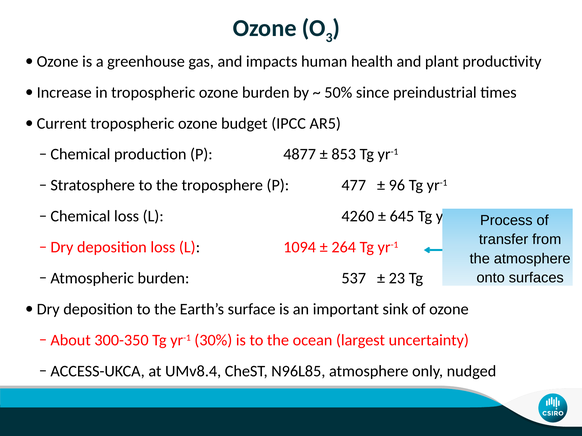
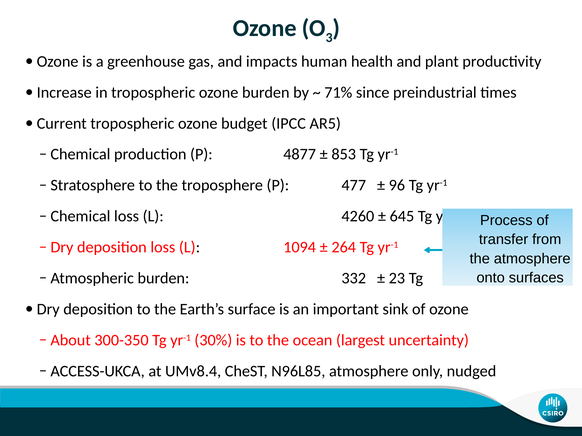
50%: 50% -> 71%
537: 537 -> 332
